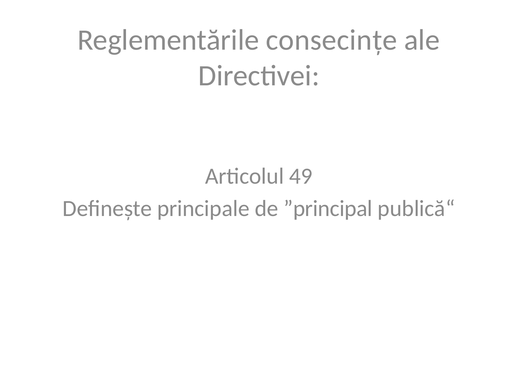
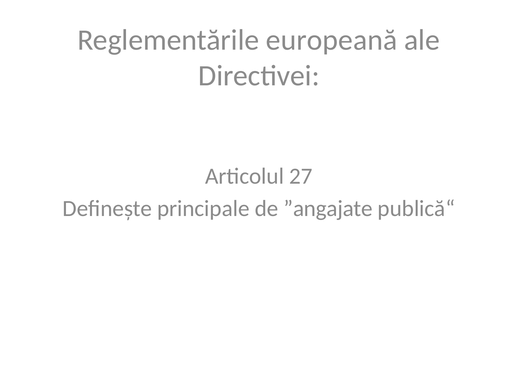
consecințe: consecințe -> europeană
49: 49 -> 27
”principal: ”principal -> ”angajate
